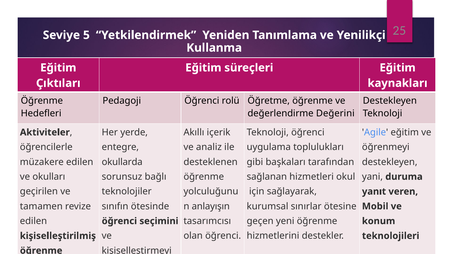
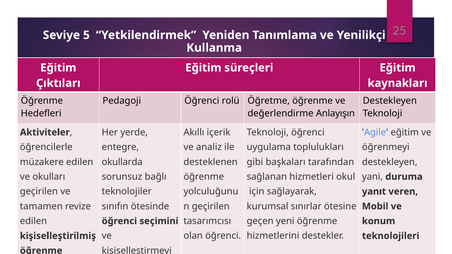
Değerini: Değerini -> Anlayışın
anlayışın at (211, 206): anlayışın -> geçirilen
